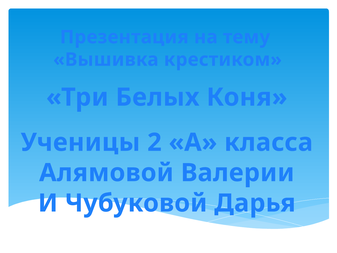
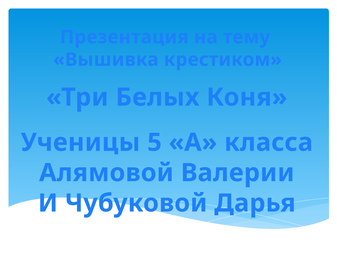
2: 2 -> 5
